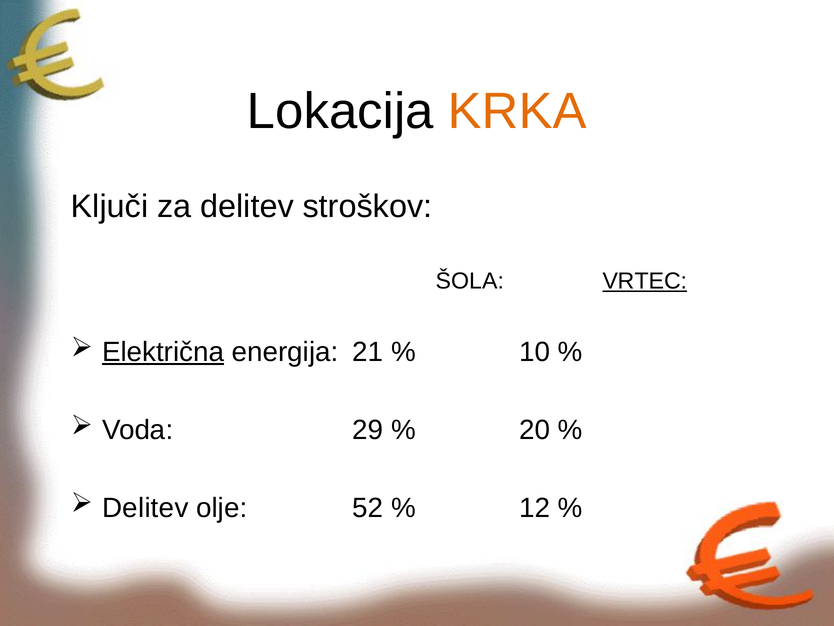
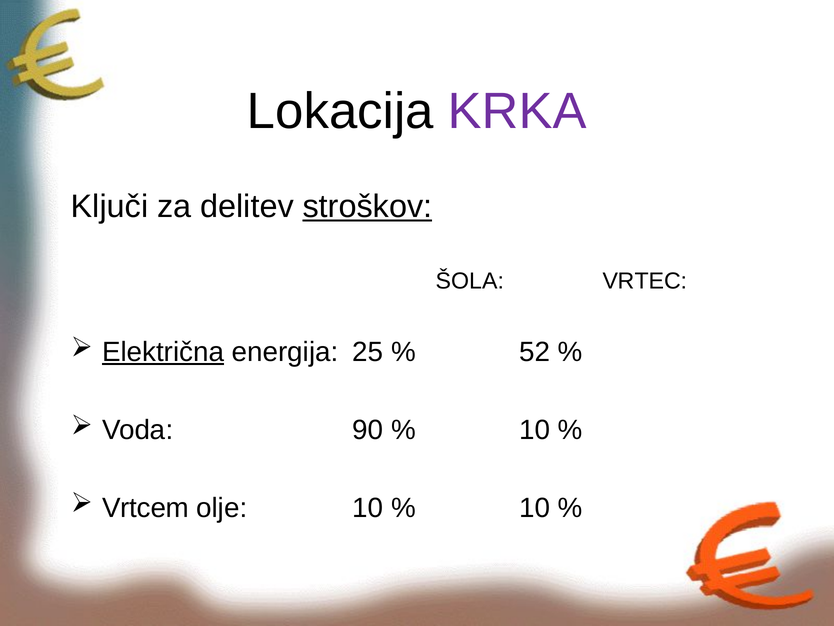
KRKA colour: orange -> purple
stroškov underline: none -> present
VRTEC underline: present -> none
21: 21 -> 25
10: 10 -> 52
29: 29 -> 90
20 at (535, 430): 20 -> 10
Delitev at (145, 507): Delitev -> Vrtcem
olje 52: 52 -> 10
12 at (535, 507): 12 -> 10
